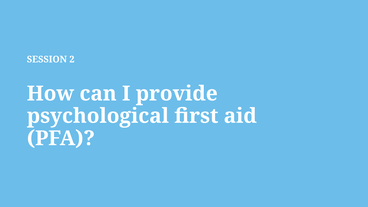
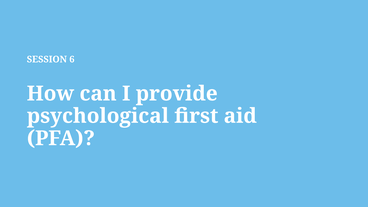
2: 2 -> 6
